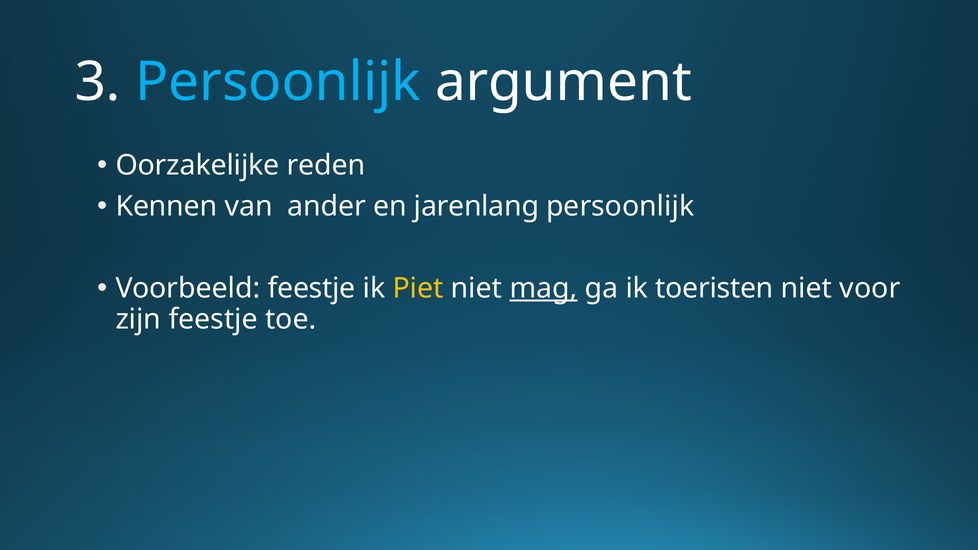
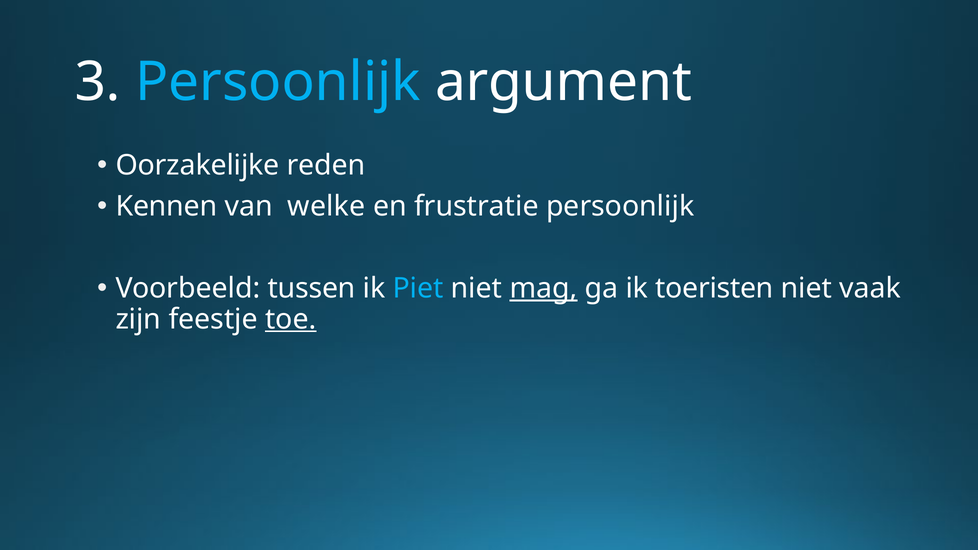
ander: ander -> welke
jarenlang: jarenlang -> frustratie
Voorbeeld feestje: feestje -> tussen
Piet colour: yellow -> light blue
voor: voor -> vaak
toe underline: none -> present
